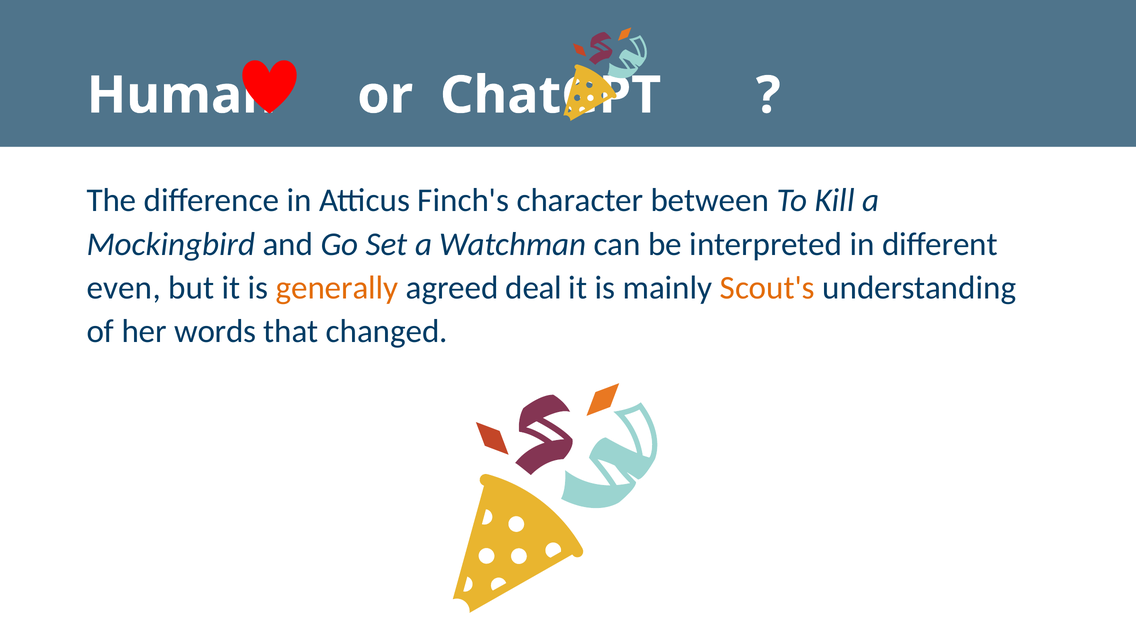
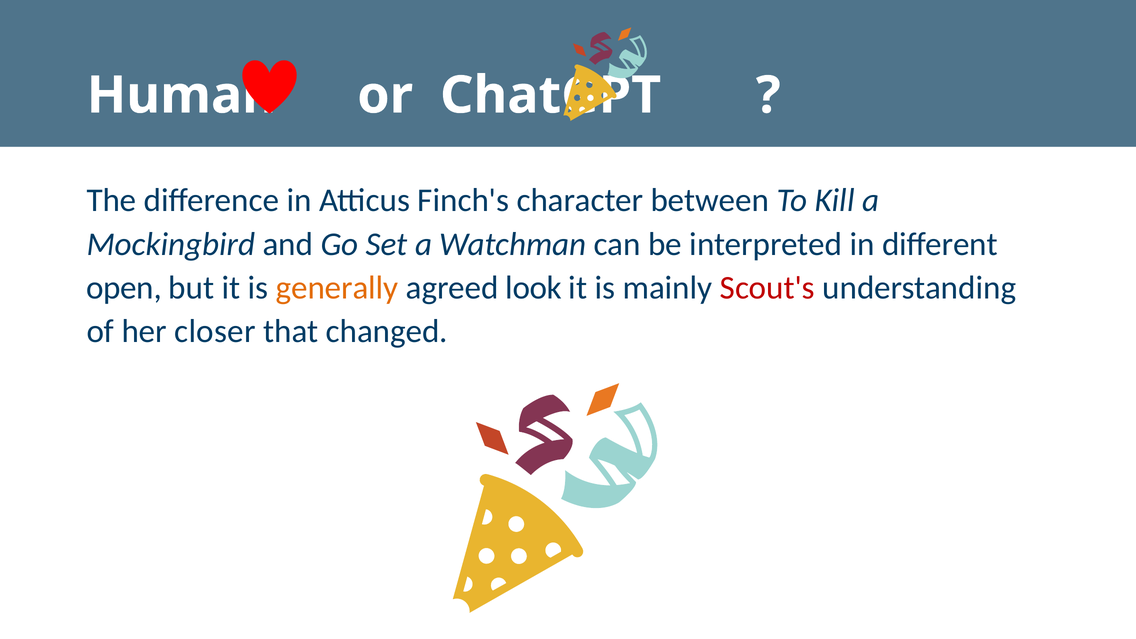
even: even -> open
deal: deal -> look
Scout's colour: orange -> red
words: words -> closer
